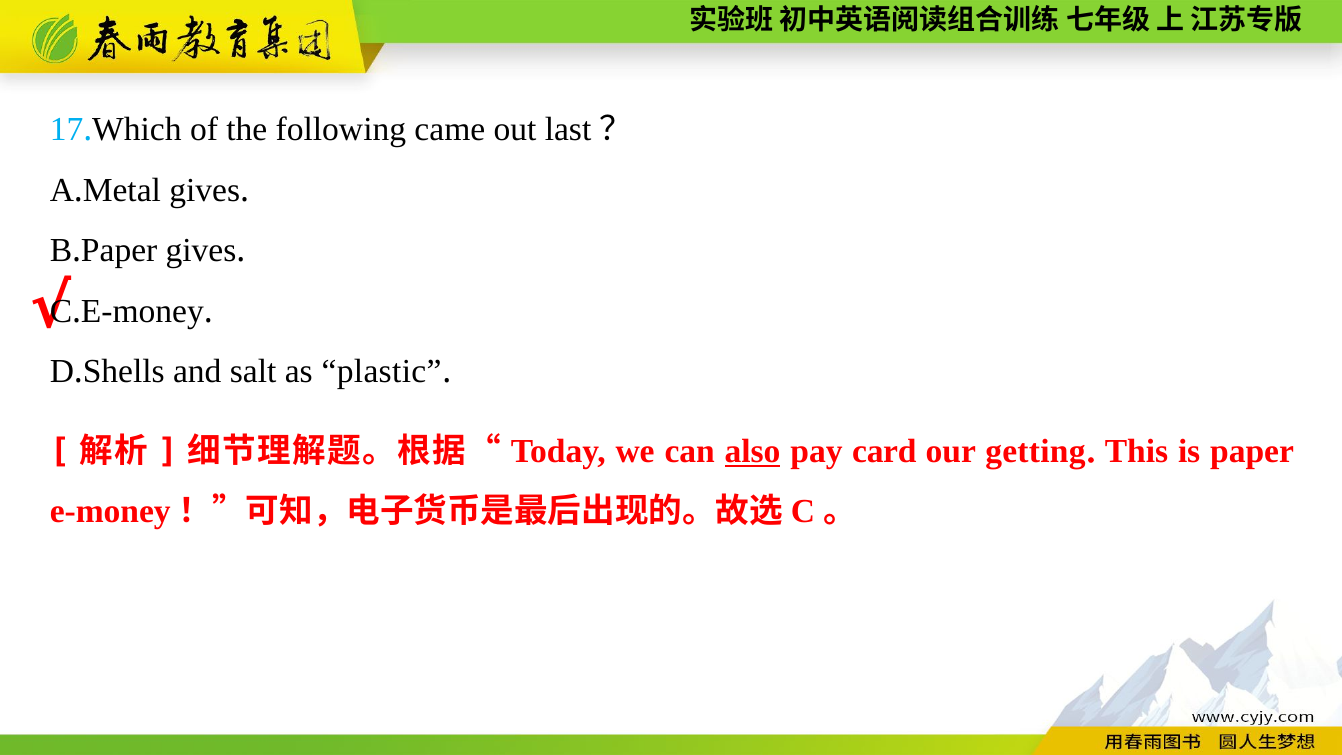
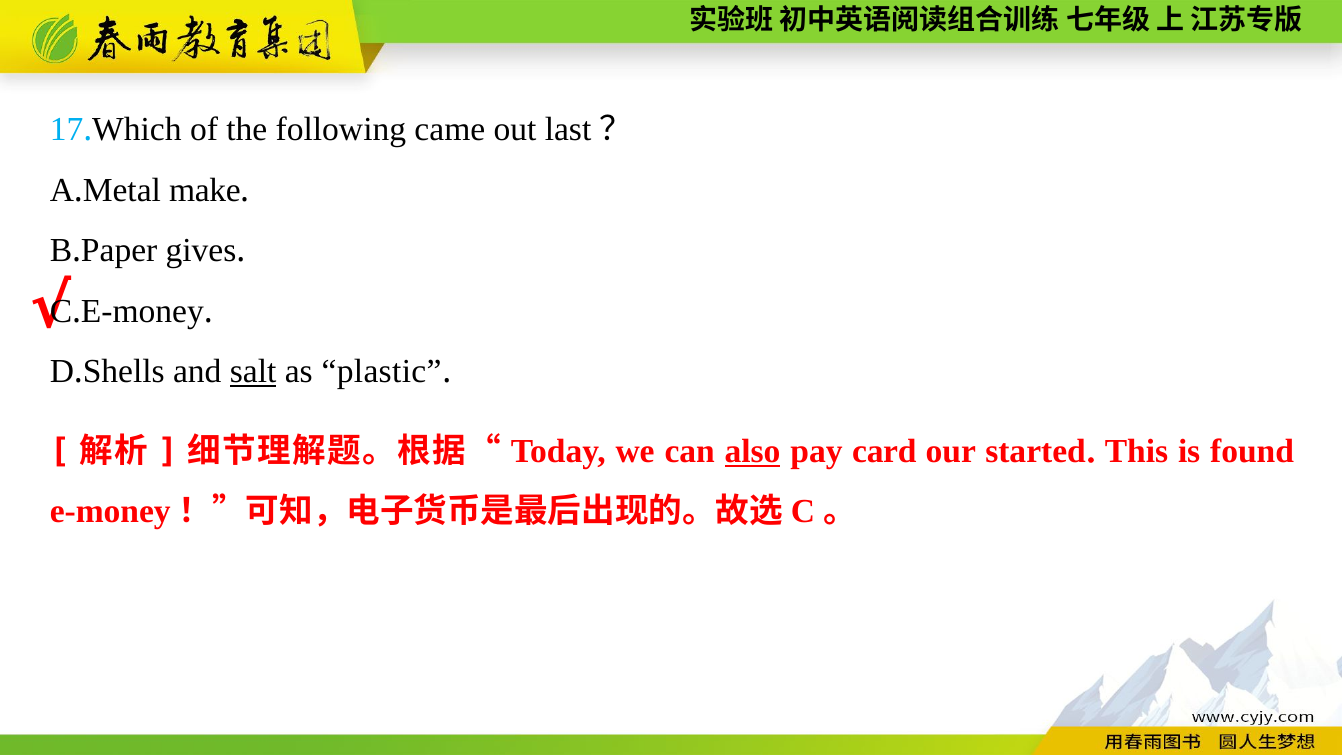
gives at (205, 190): gives -> make
salt underline: none -> present
getting: getting -> started
is paper: paper -> found
